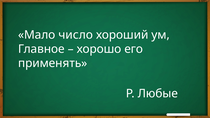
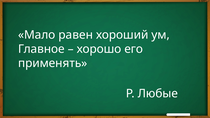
число: число -> равен
